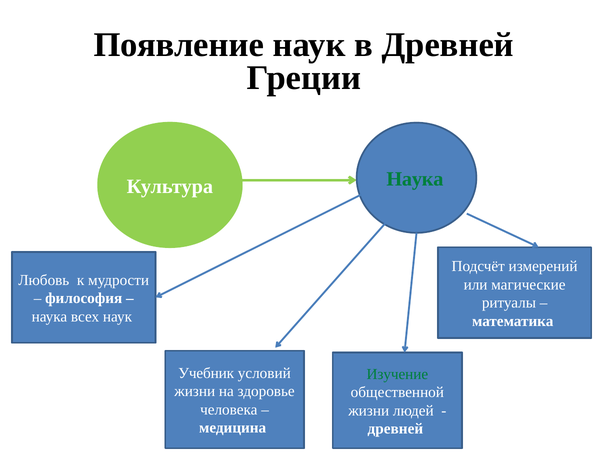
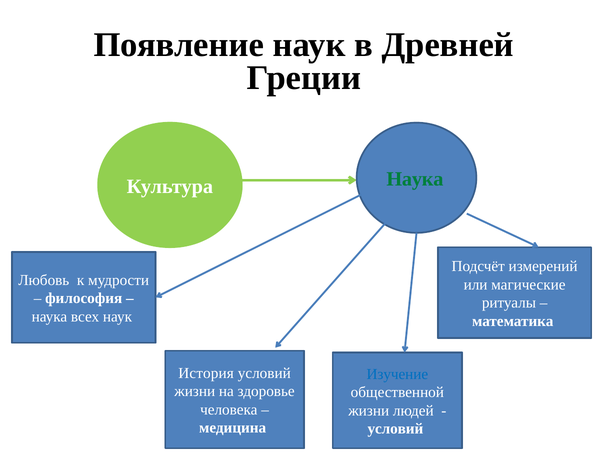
Учебник: Учебник -> История
Изучение colour: green -> blue
древней at (395, 429): древней -> условий
